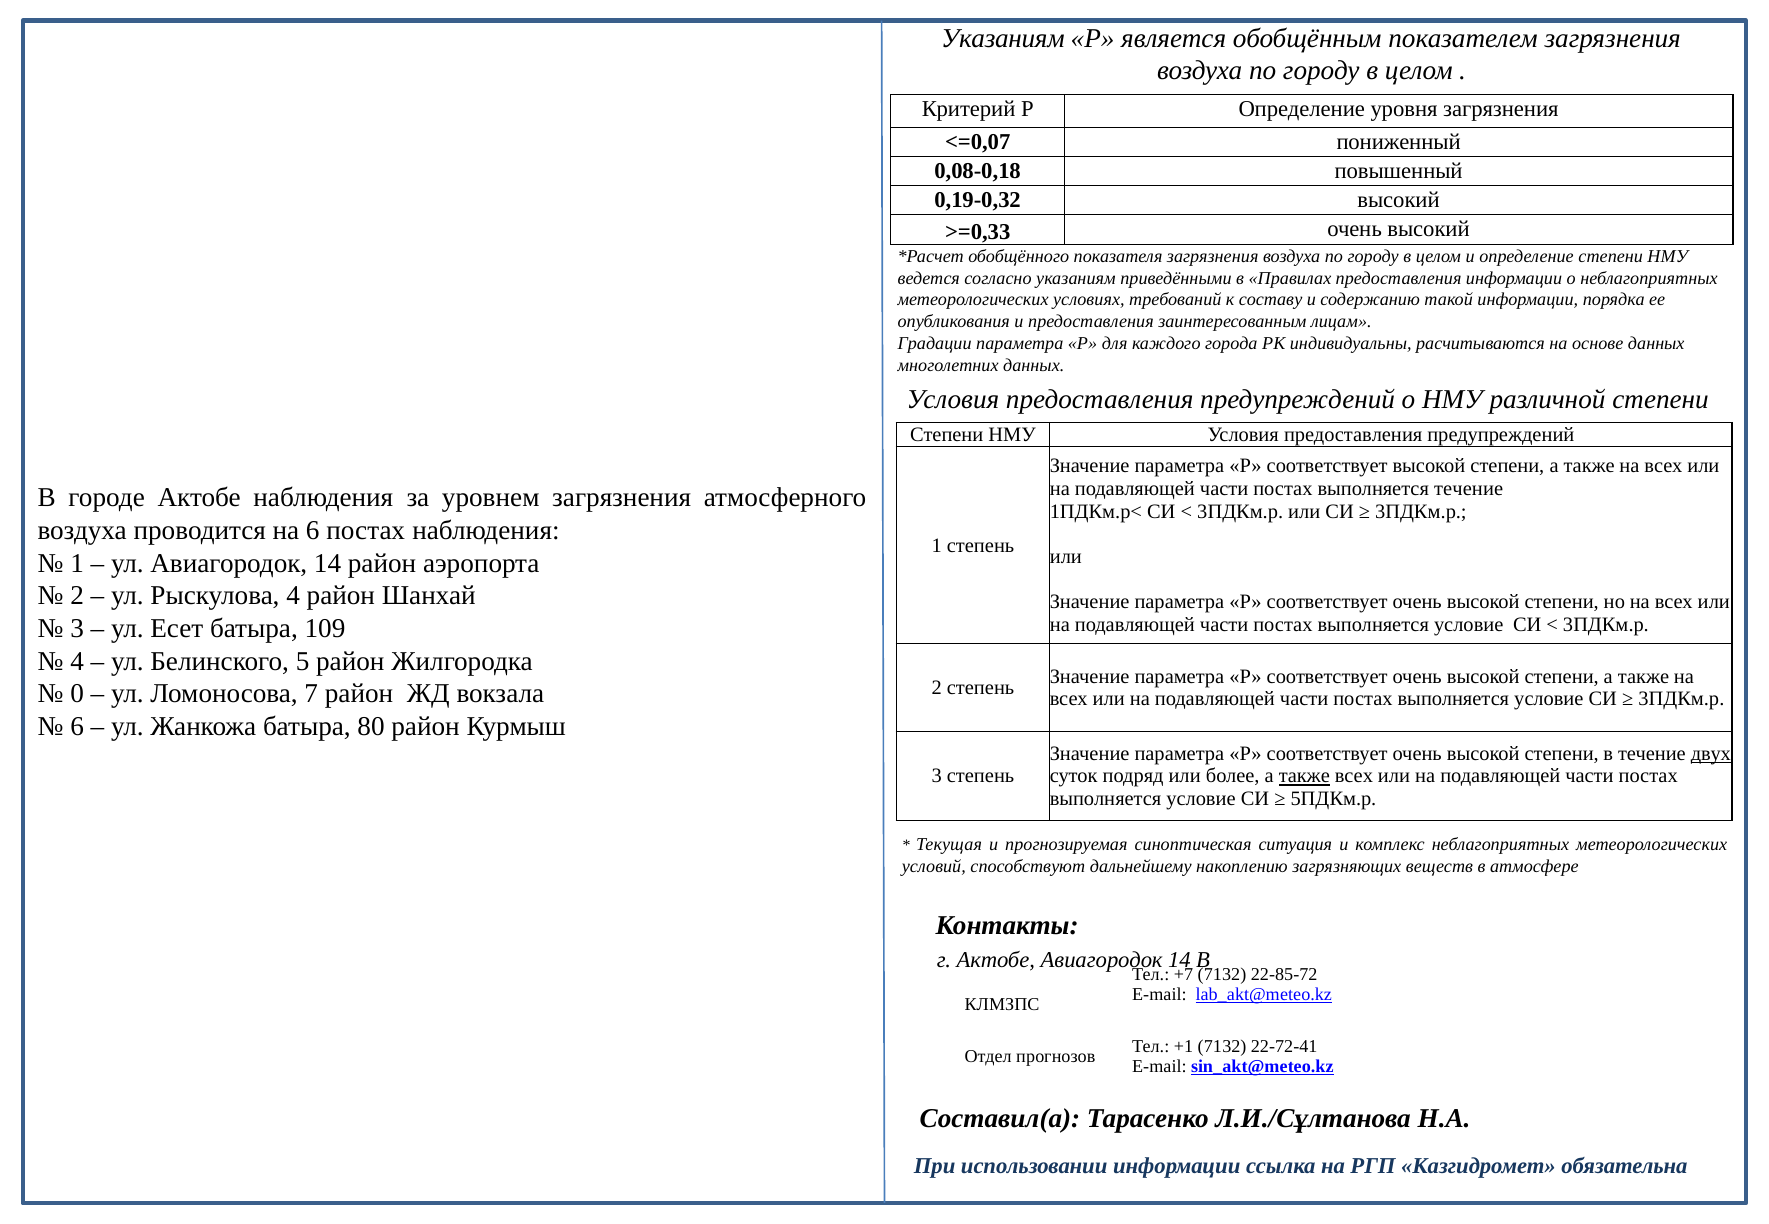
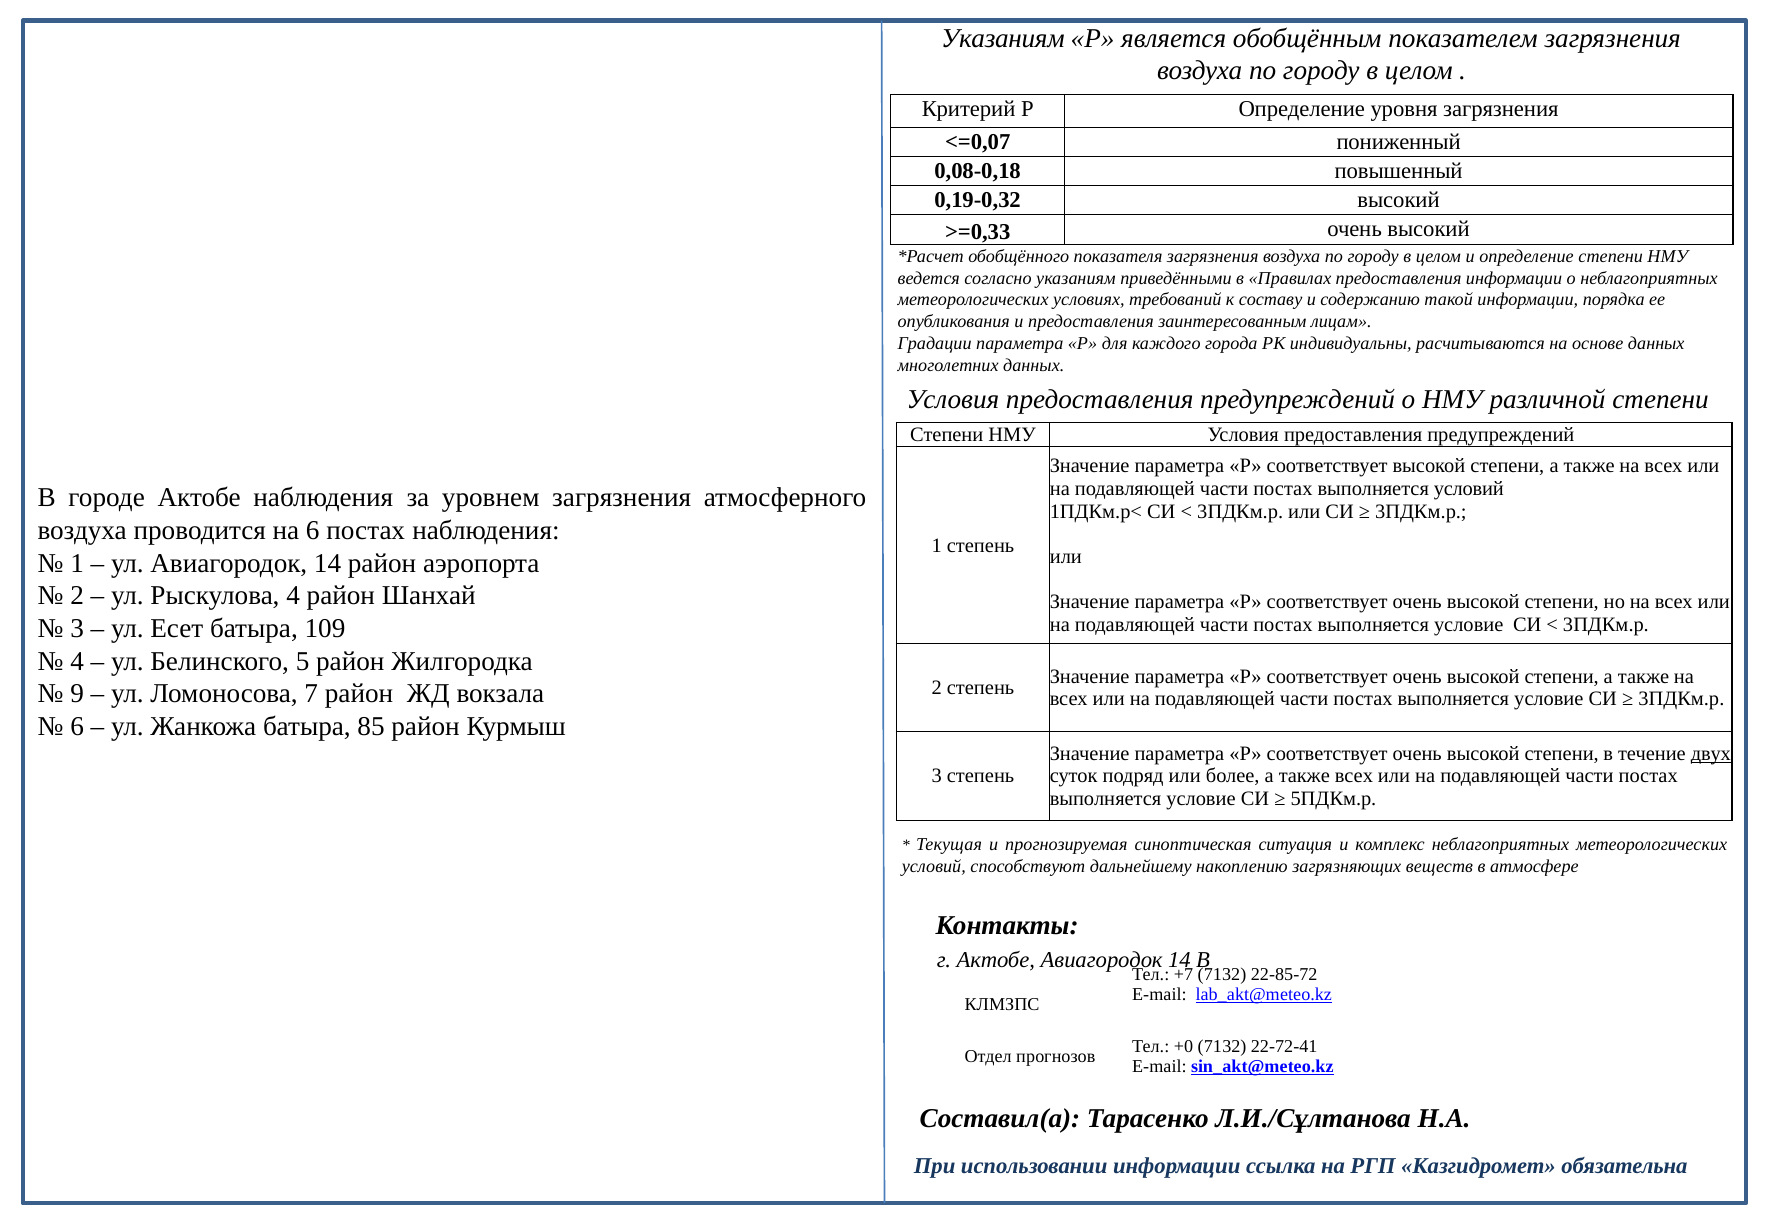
выполняется течение: течение -> условий
0: 0 -> 9
80: 80 -> 85
также at (1304, 777) underline: present -> none
+1: +1 -> +0
